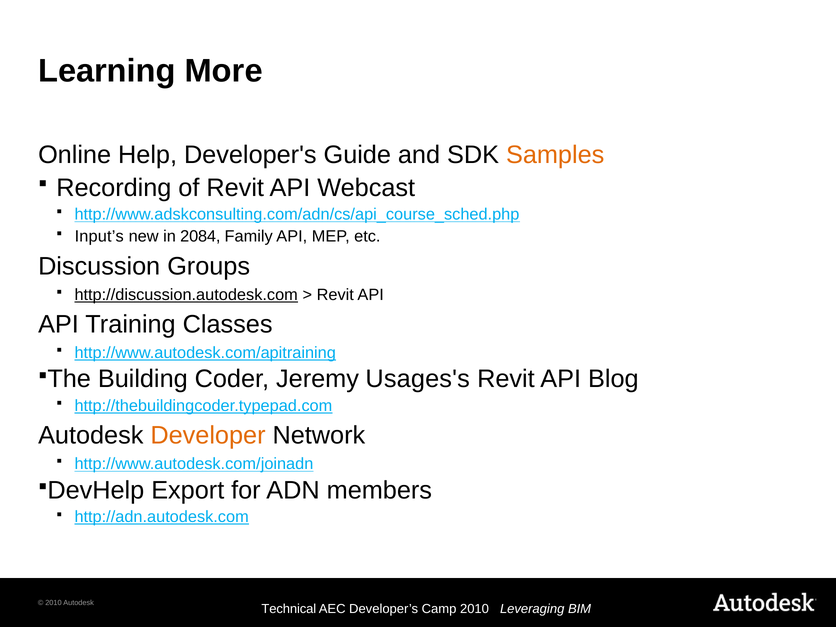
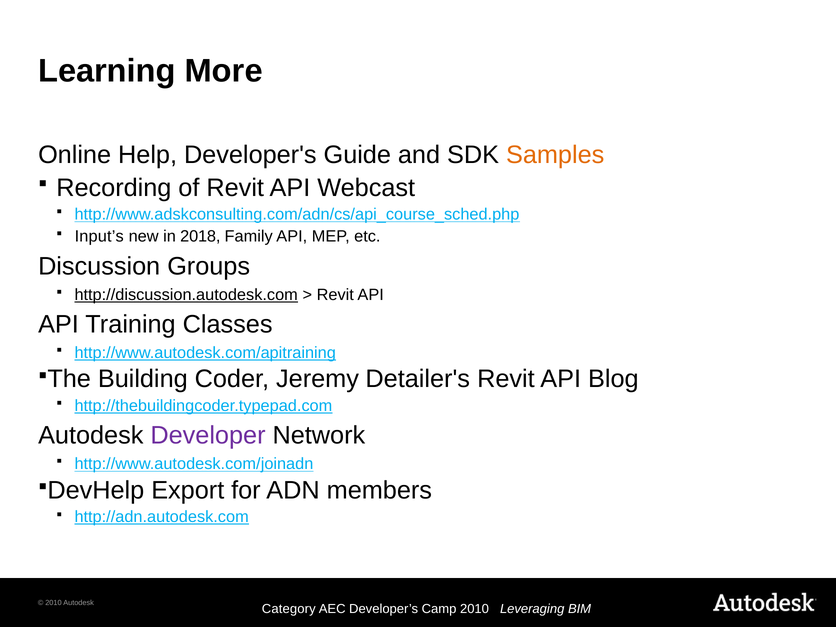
2084: 2084 -> 2018
Usages's: Usages's -> Detailer's
Developer colour: orange -> purple
Technical: Technical -> Category
